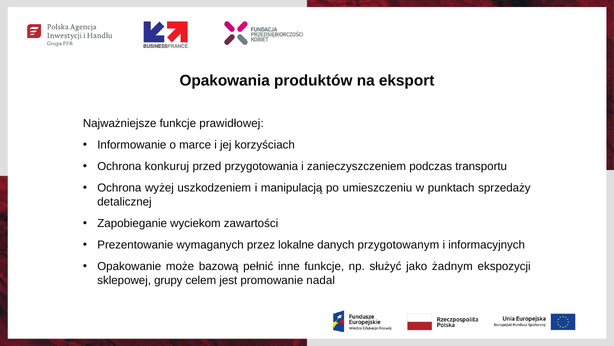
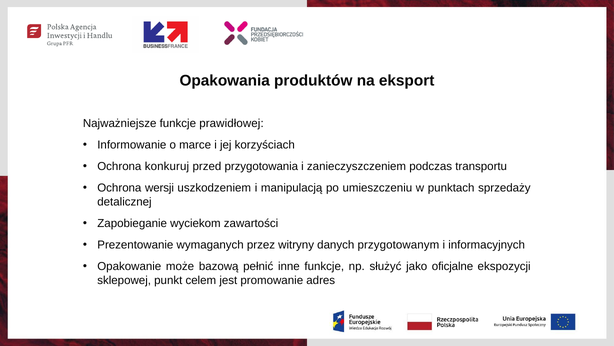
wyżej: wyżej -> wersji
lokalne: lokalne -> witryny
żadnym: żadnym -> oficjalne
grupy: grupy -> punkt
nadal: nadal -> adres
